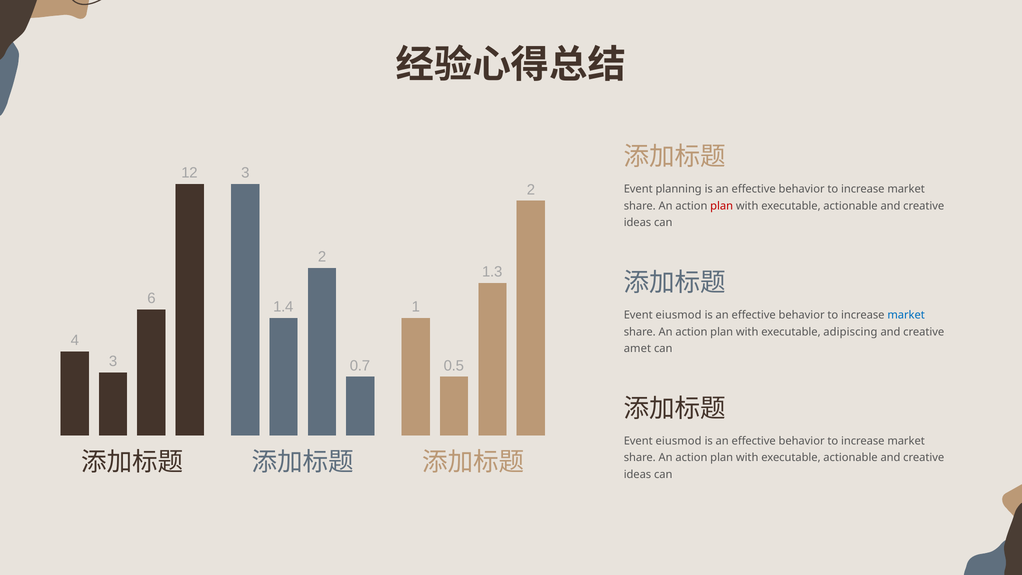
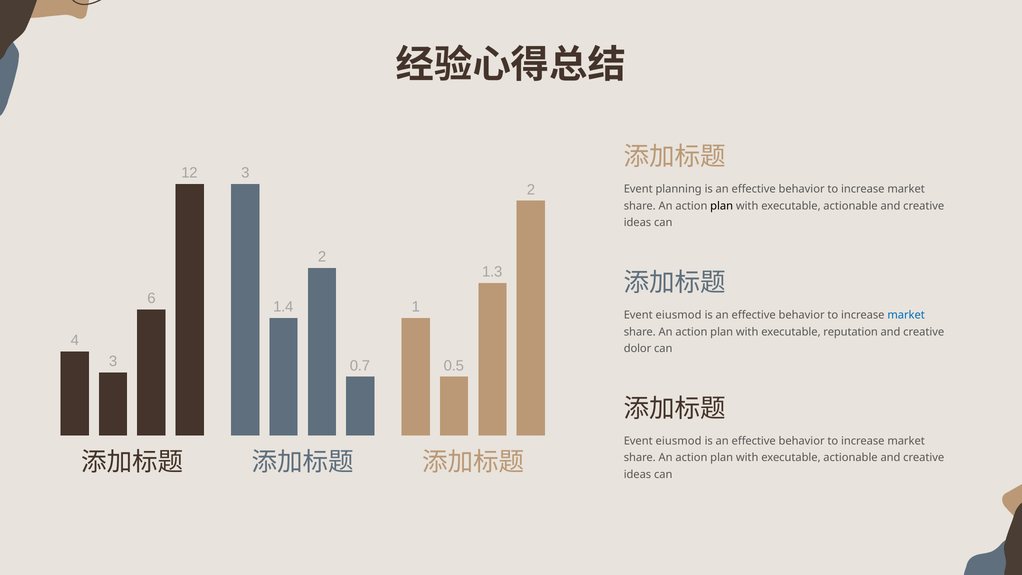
plan at (722, 206) colour: red -> black
adipiscing: adipiscing -> reputation
amet: amet -> dolor
